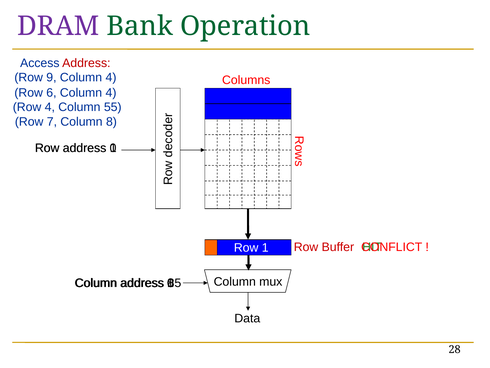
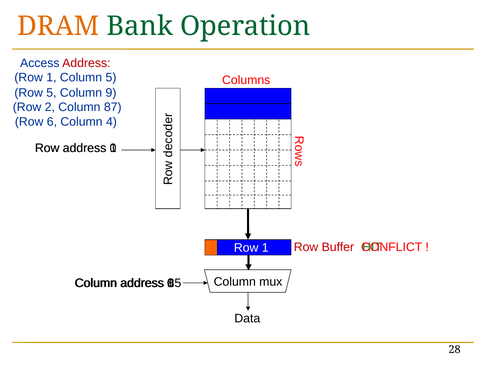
DRAM colour: purple -> orange
9 at (51, 77): 9 -> 1
4 at (111, 77): 4 -> 5
Row 6: 6 -> 5
4 at (111, 93): 4 -> 9
Row 4: 4 -> 2
55: 55 -> 87
7: 7 -> 6
8: 8 -> 4
